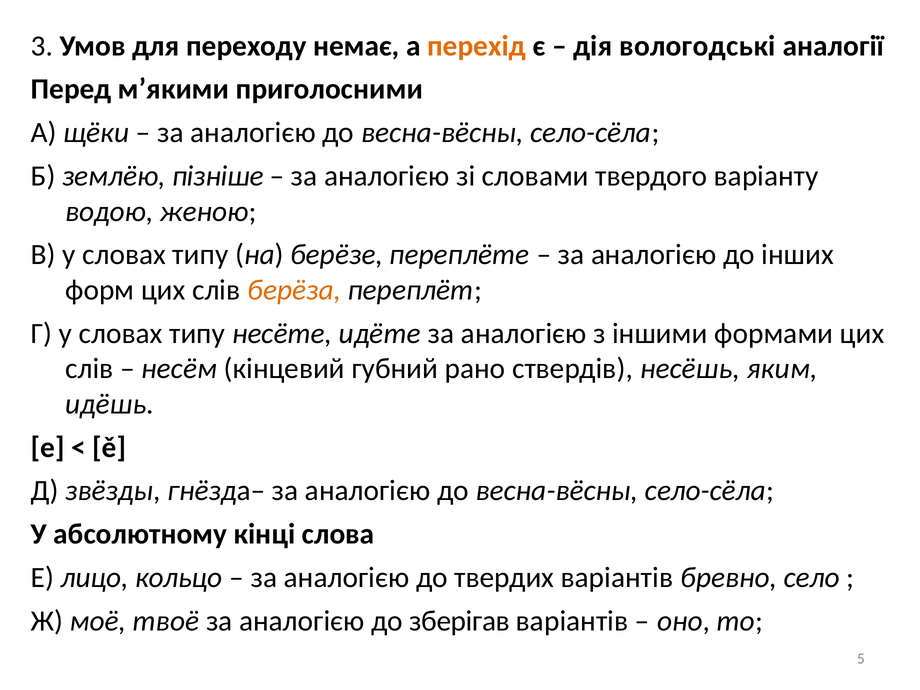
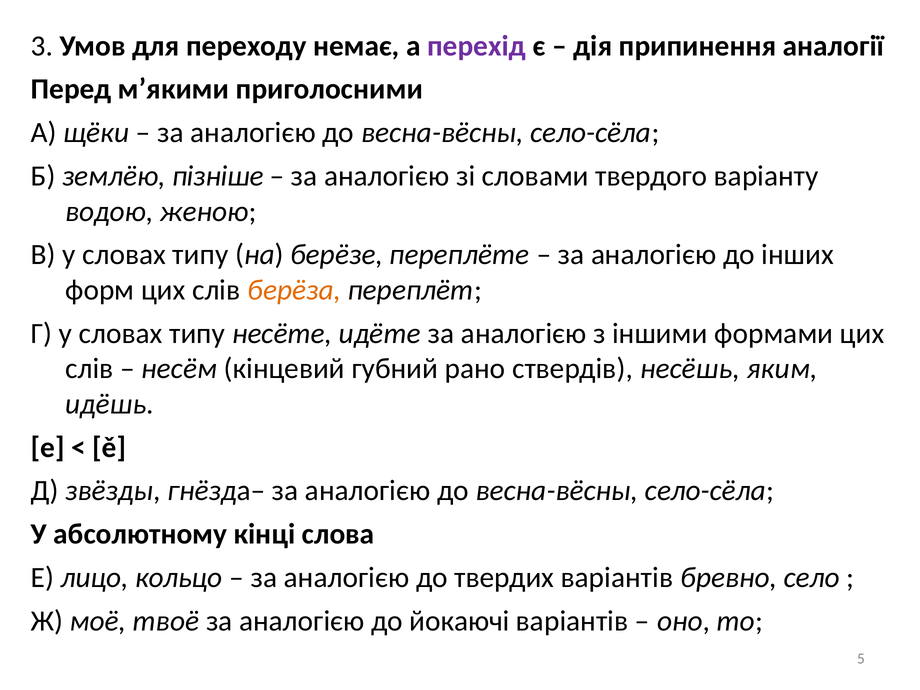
перехід colour: orange -> purple
вологодські: вологодські -> припинення
зберігав: зберігав -> йокаючі
